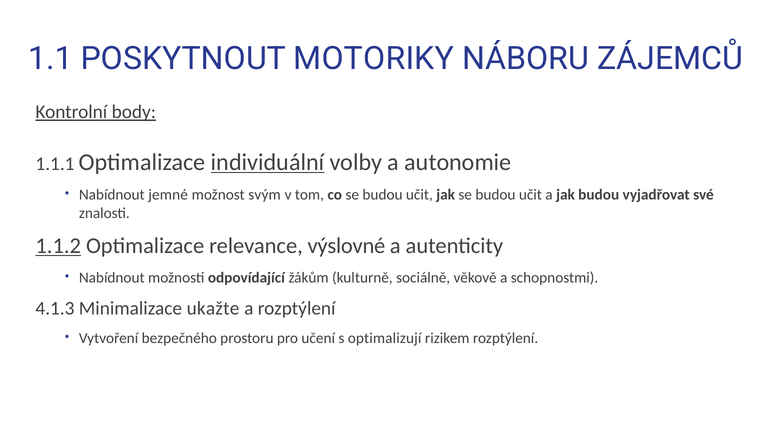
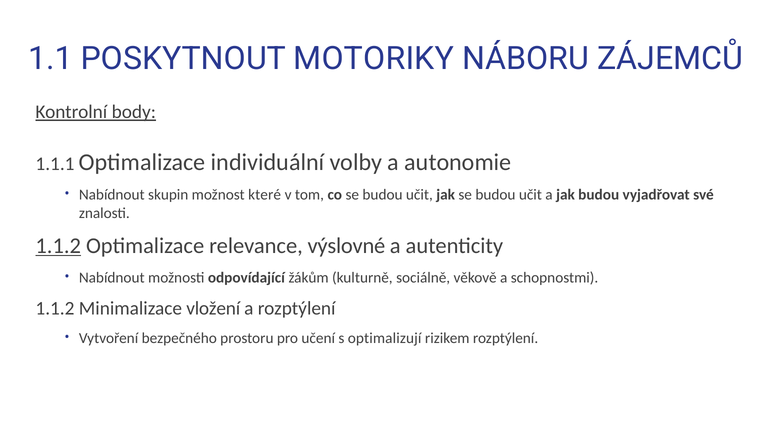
individuální underline: present -> none
jemné: jemné -> skupin
svým: svým -> které
4.1.3 at (55, 308): 4.1.3 -> 1.1.2
ukažte: ukažte -> vložení
